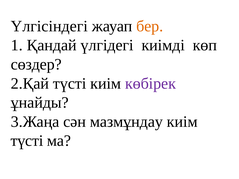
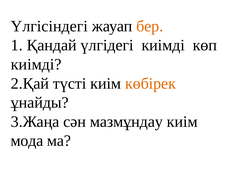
сөздер at (36, 64): сөздер -> киімді
көбірек colour: purple -> orange
түсті at (27, 141): түсті -> мода
